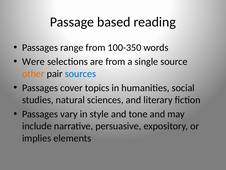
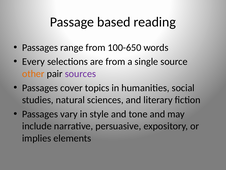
100-350: 100-350 -> 100-650
Were: Were -> Every
sources colour: blue -> purple
